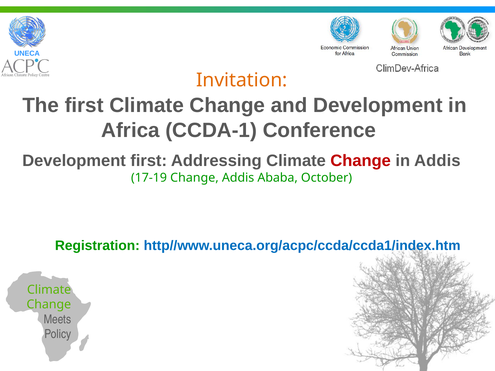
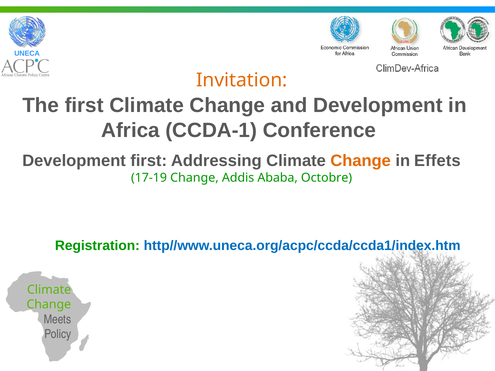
Change at (361, 161) colour: red -> orange
in Addis: Addis -> Effets
October: October -> Octobre
